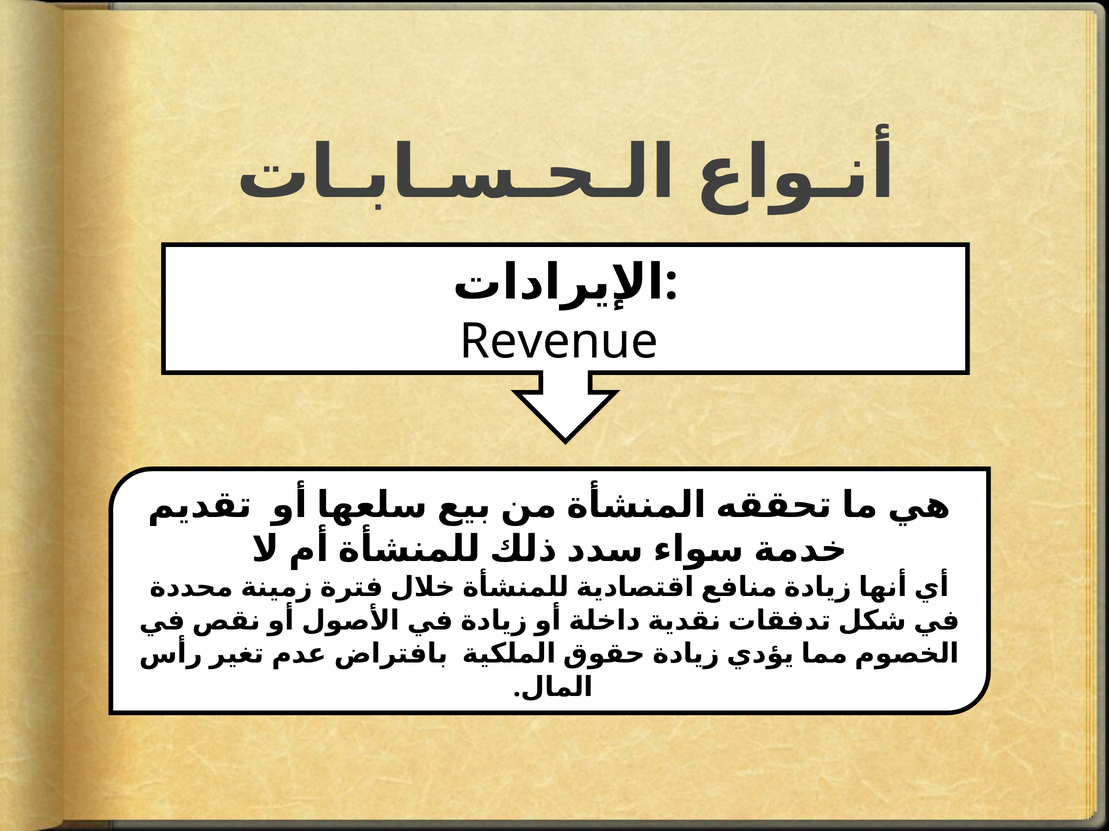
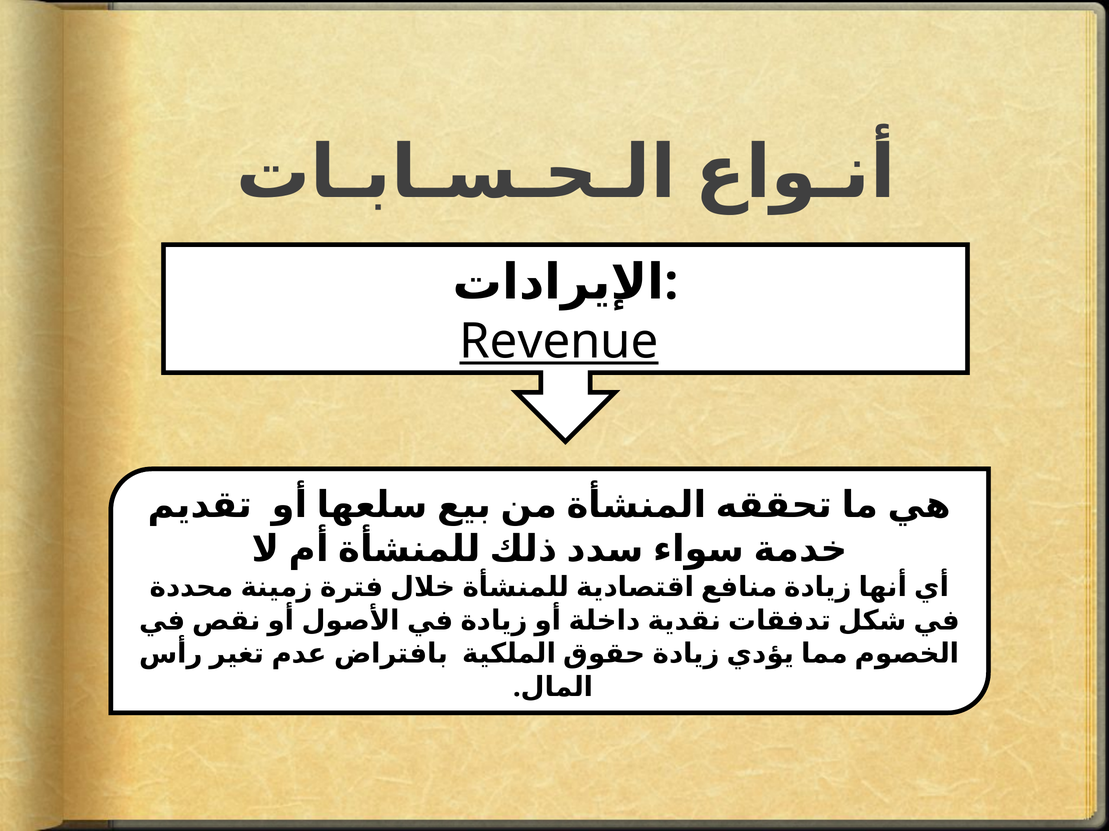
Revenue underline: none -> present
